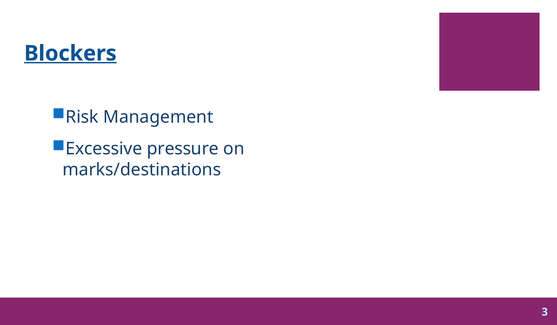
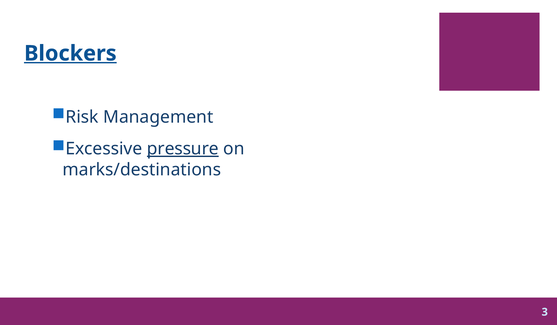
pressure underline: none -> present
